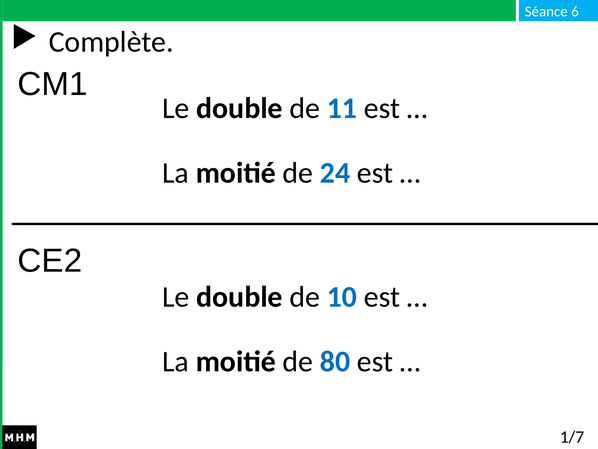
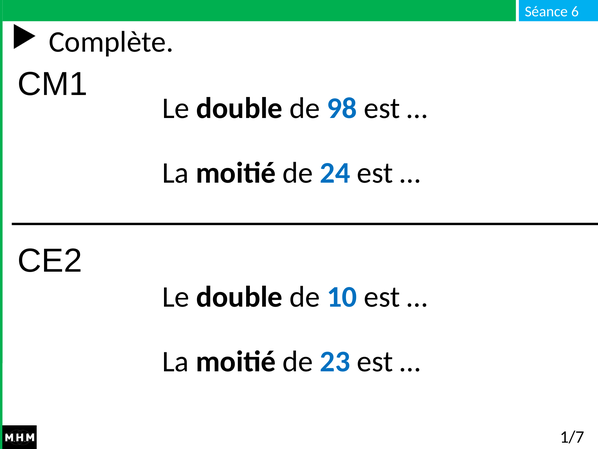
11: 11 -> 98
80: 80 -> 23
